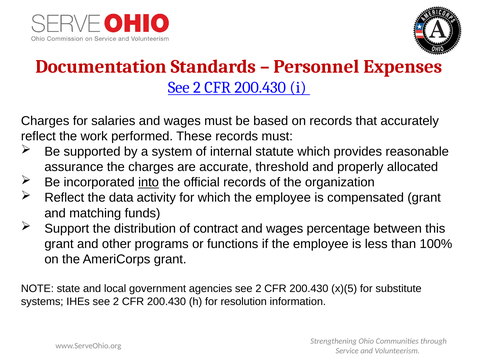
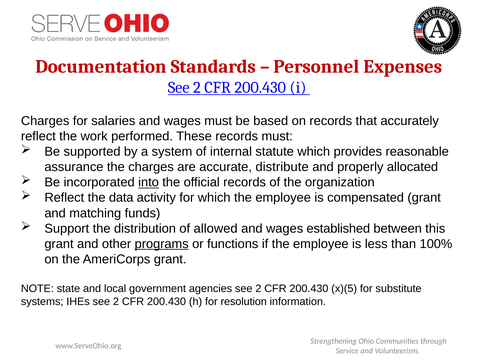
threshold: threshold -> distribute
contract: contract -> allowed
percentage: percentage -> established
programs underline: none -> present
